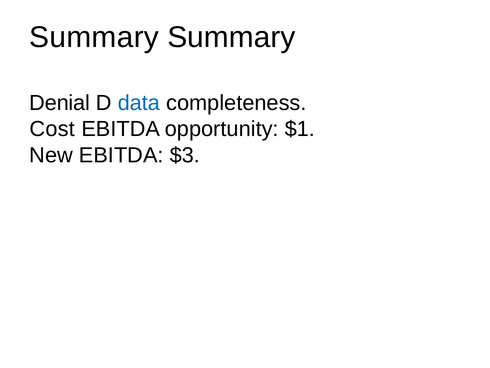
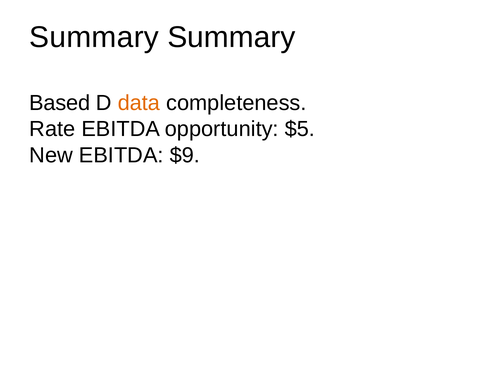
Denial: Denial -> Based
data colour: blue -> orange
Cost: Cost -> Rate
$1: $1 -> $5
$3: $3 -> $9
